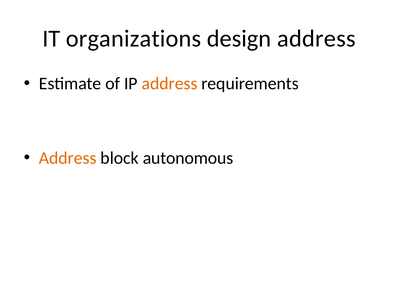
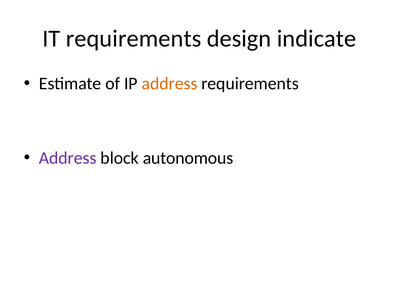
IT organizations: organizations -> requirements
design address: address -> indicate
Address at (68, 158) colour: orange -> purple
